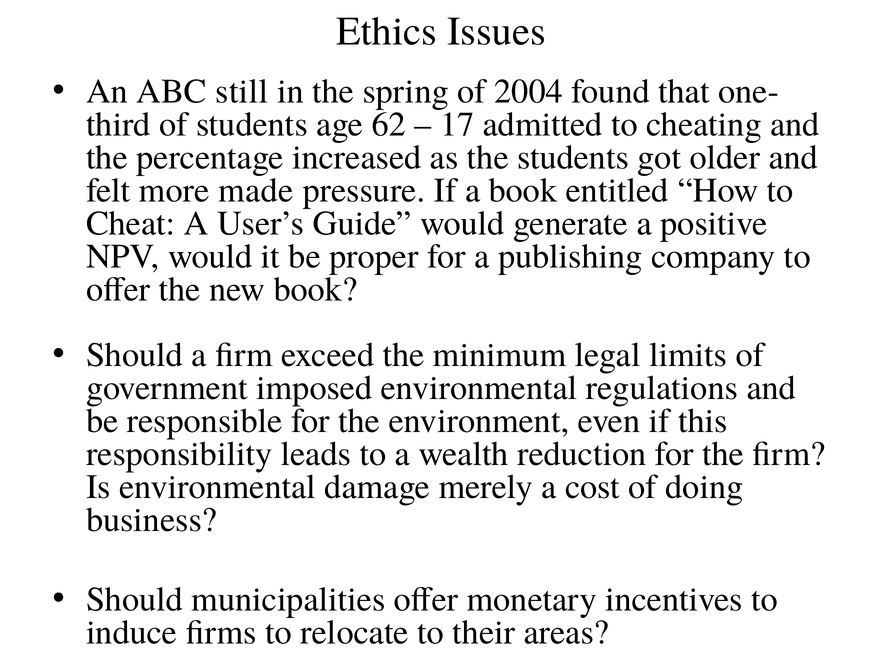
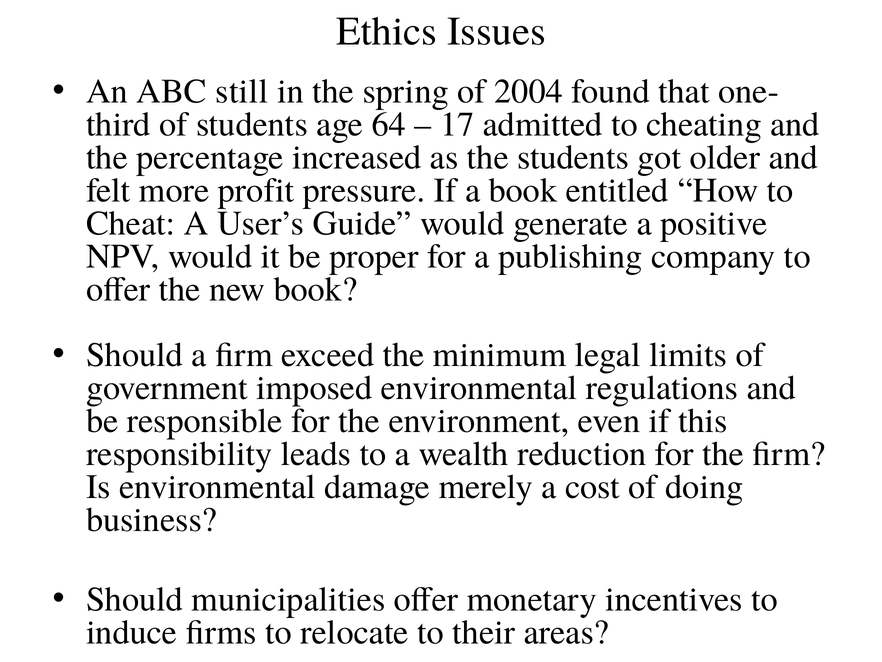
62: 62 -> 64
made: made -> profit
